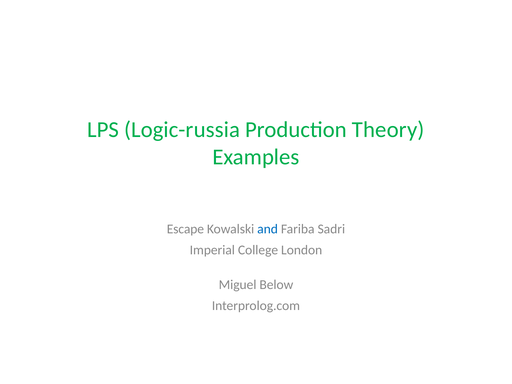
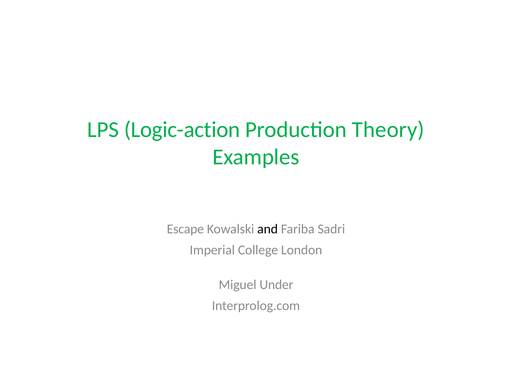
Logic-russia: Logic-russia -> Logic-action
and colour: blue -> black
Below: Below -> Under
